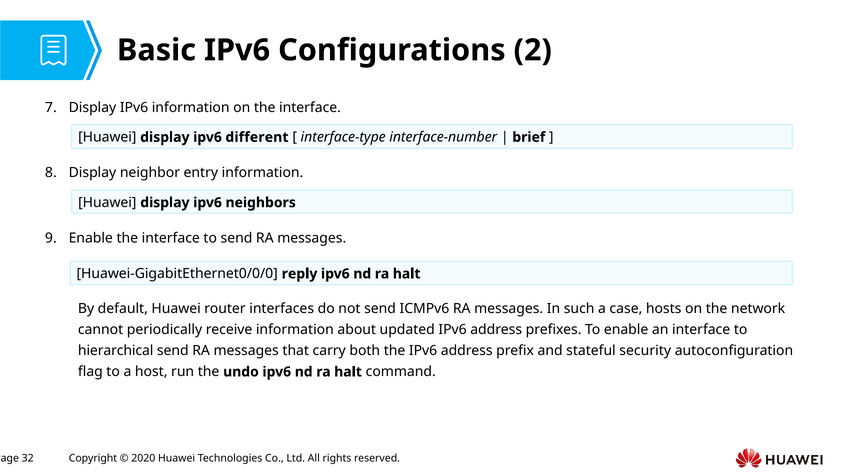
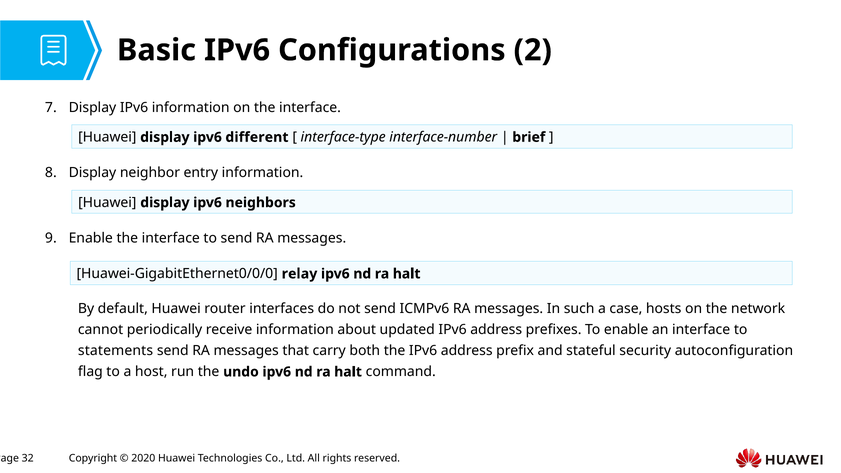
reply: reply -> relay
hierarchical: hierarchical -> statements
